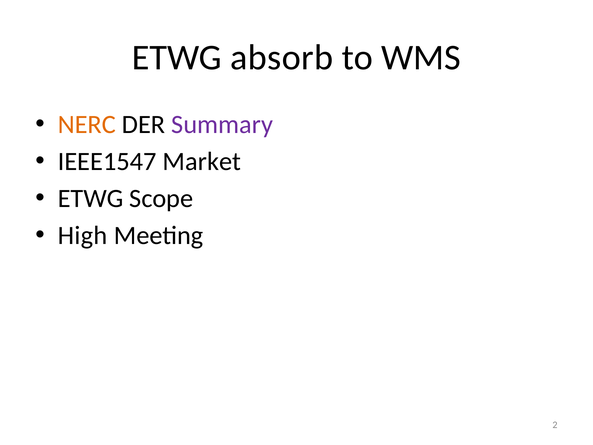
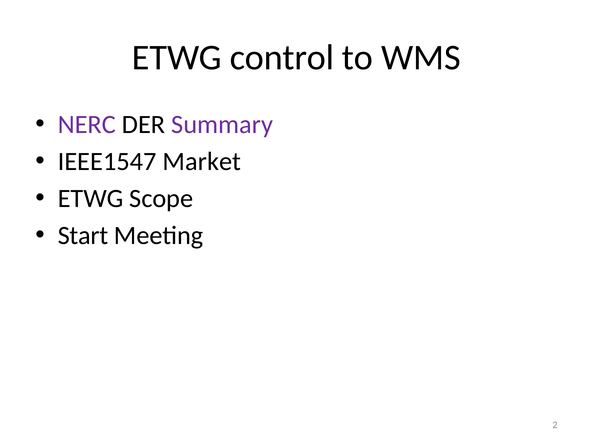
absorb: absorb -> control
NERC colour: orange -> purple
High: High -> Start
